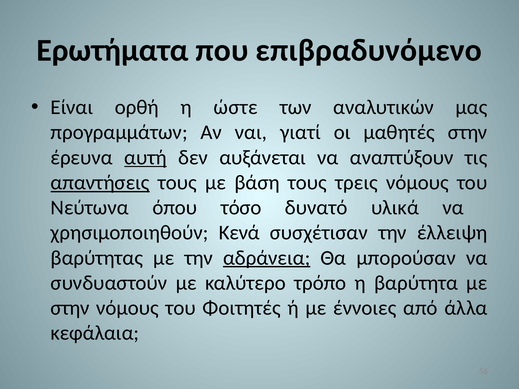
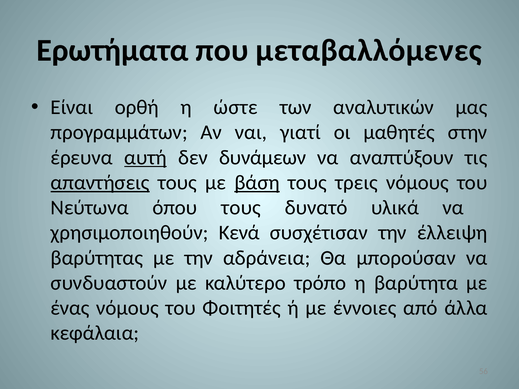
επιβραδυνόμενο: επιβραδυνόμενο -> μεταβαλλόμενες
αυξάνεται: αυξάνεται -> δυνάμεων
βάση underline: none -> present
όπου τόσο: τόσο -> τους
αδράνεια underline: present -> none
στην at (70, 308): στην -> ένας
